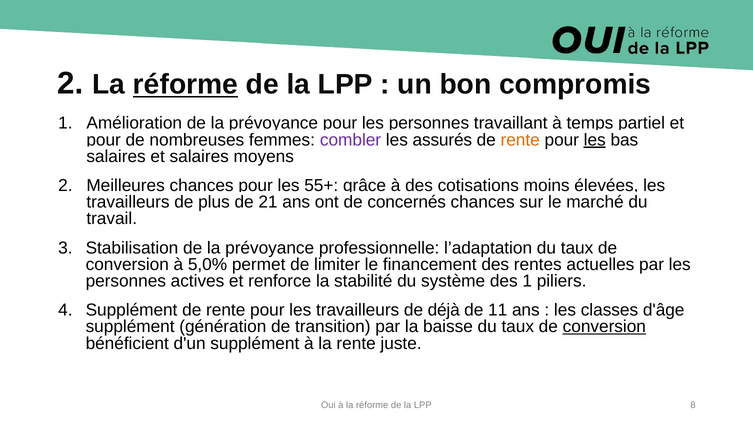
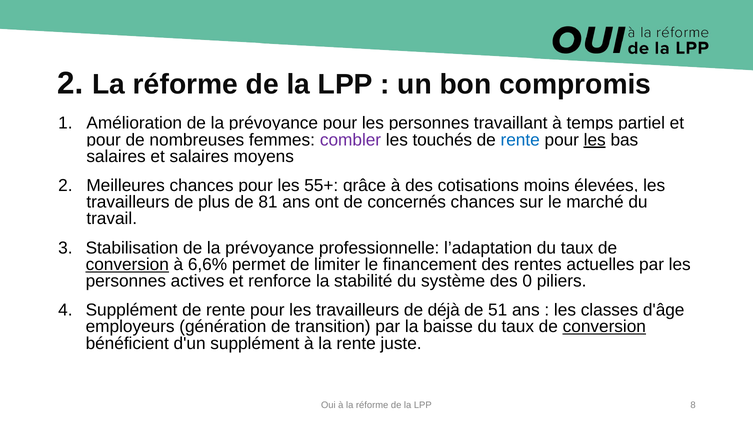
réforme at (185, 85) underline: present -> none
assurés: assurés -> touchés
rente at (520, 140) colour: orange -> blue
21: 21 -> 81
conversion at (127, 264) underline: none -> present
5,0%: 5,0% -> 6,6%
des 1: 1 -> 0
11: 11 -> 51
supplément at (130, 326): supplément -> employeurs
